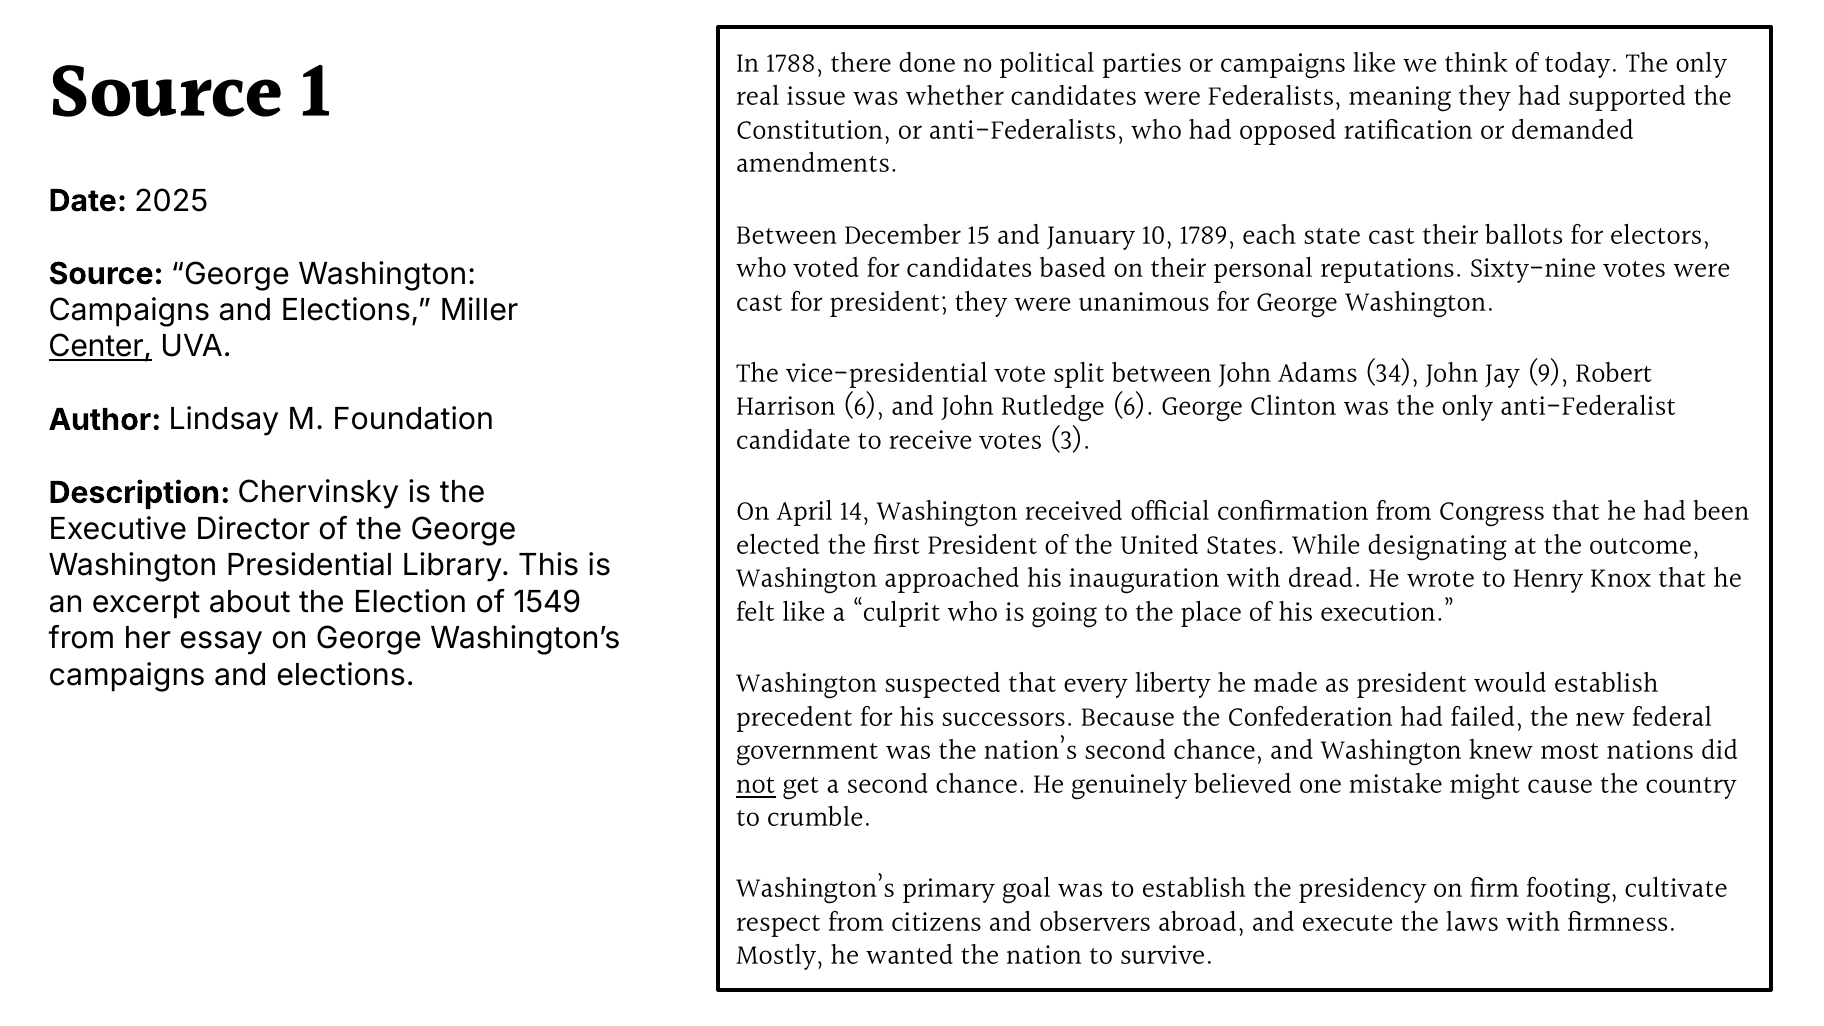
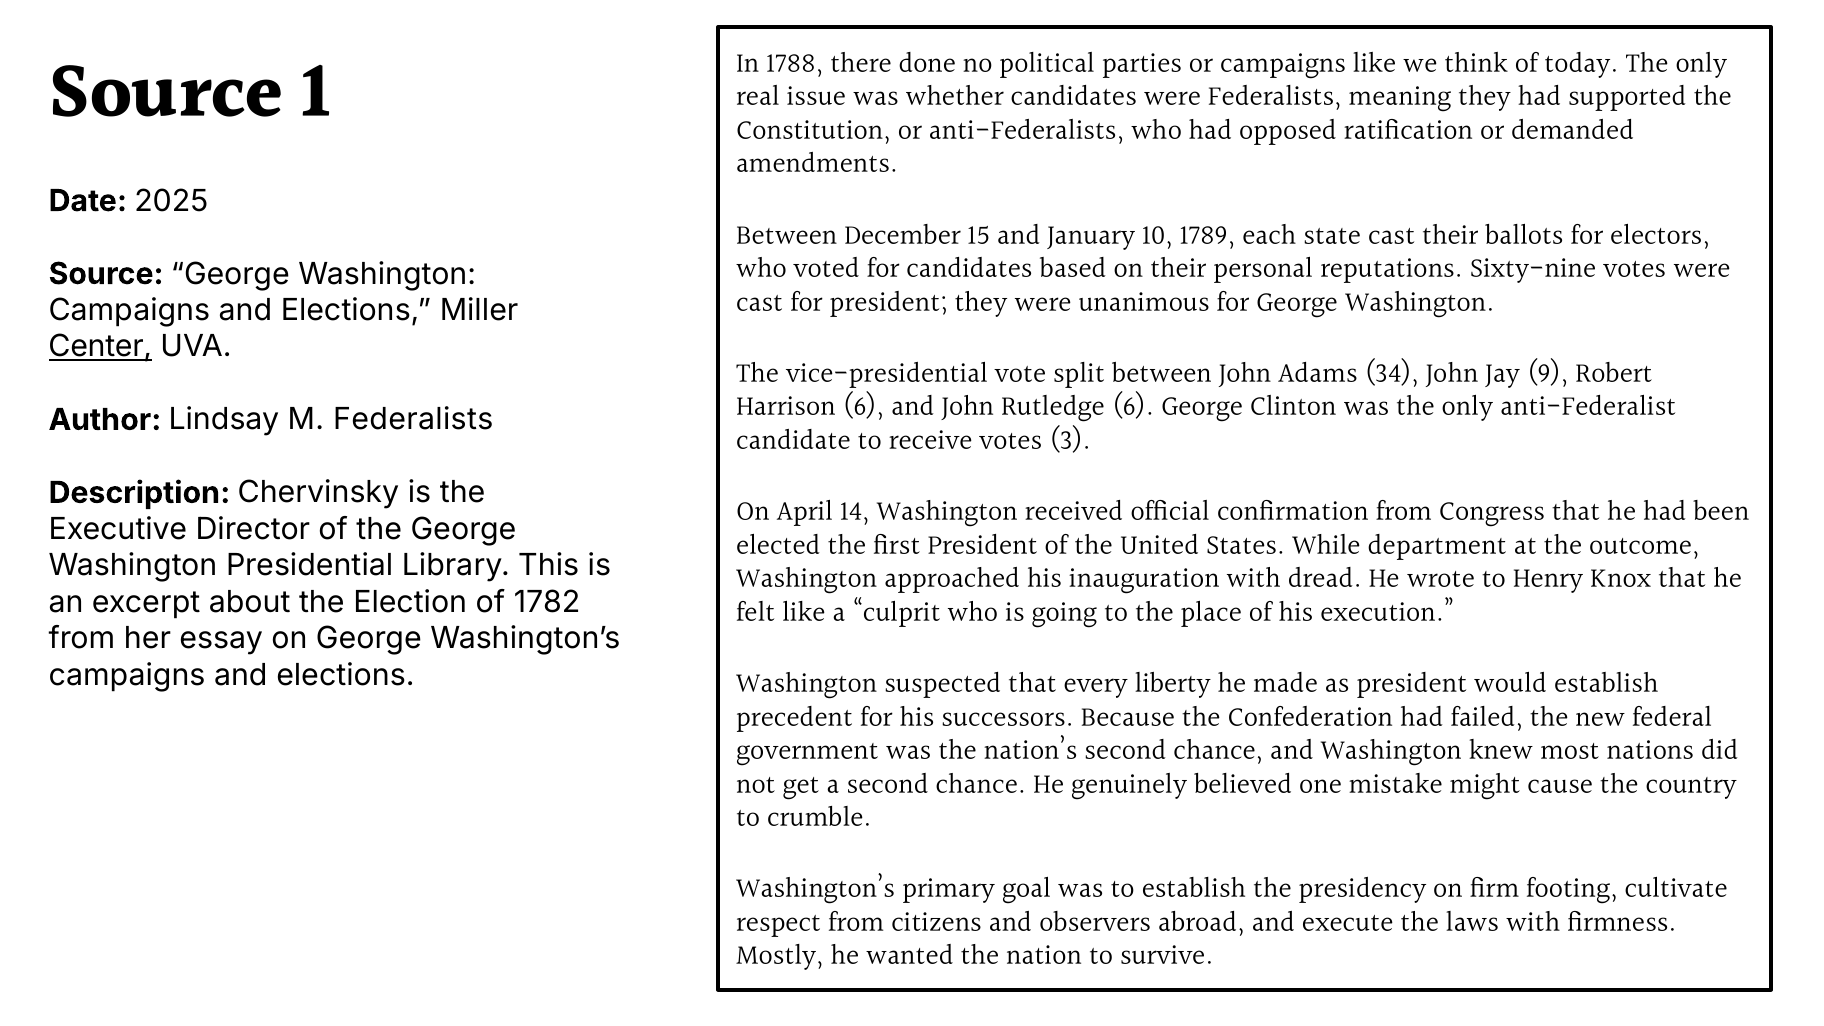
M Foundation: Foundation -> Federalists
designating: designating -> department
1549: 1549 -> 1782
not underline: present -> none
